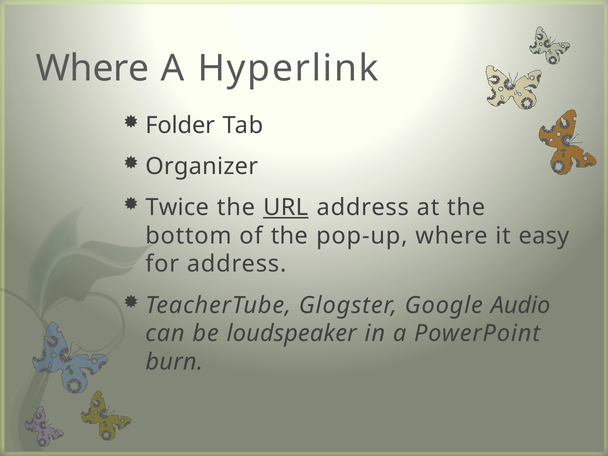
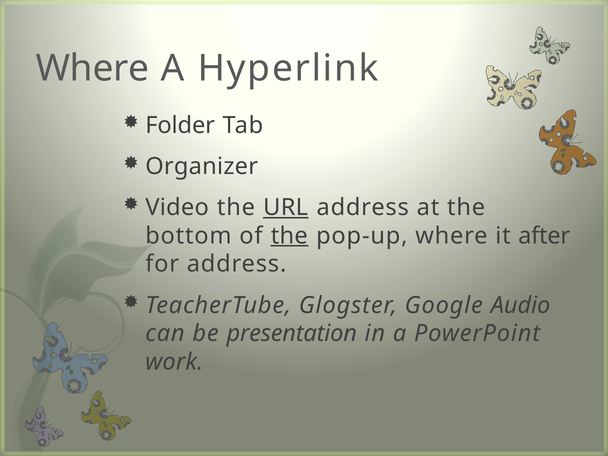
Twice: Twice -> Video
the at (289, 236) underline: none -> present
easy: easy -> after
loudspeaker: loudspeaker -> presentation
burn: burn -> work
